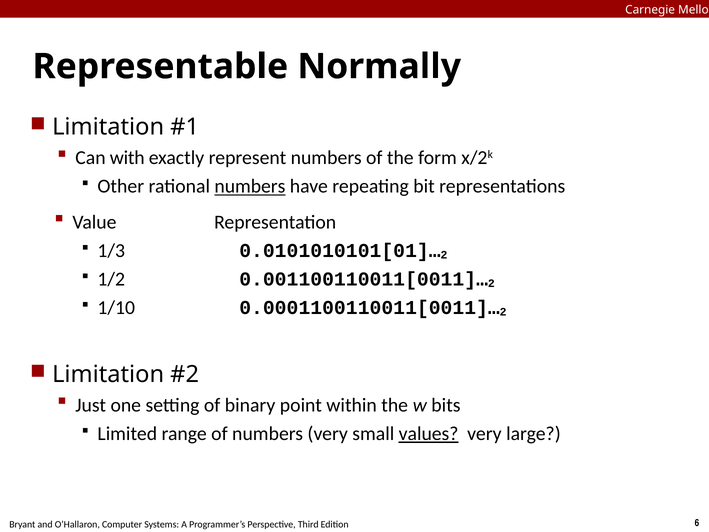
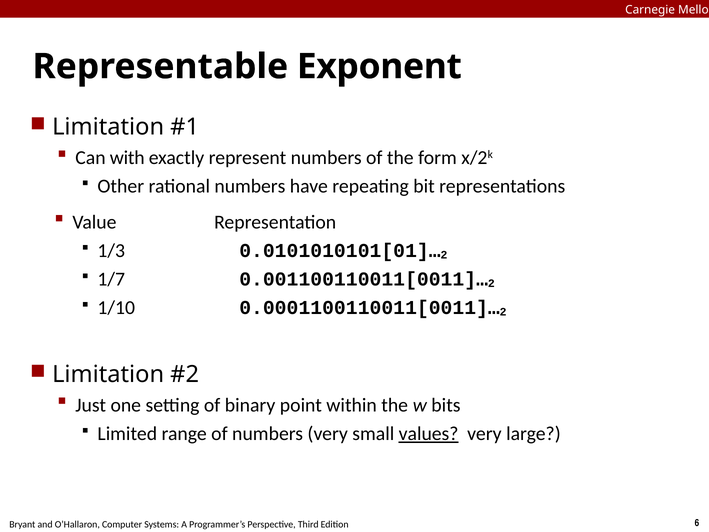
Normally: Normally -> Exponent
numbers at (250, 186) underline: present -> none
1/2: 1/2 -> 1/7
